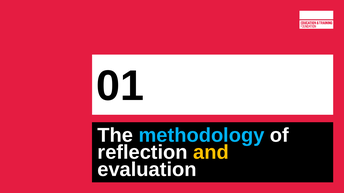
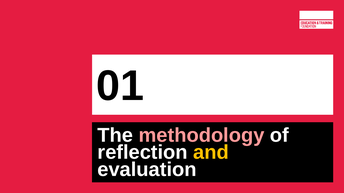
methodology colour: light blue -> pink
